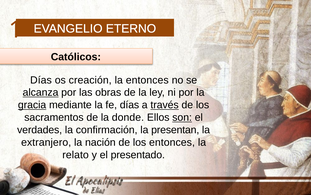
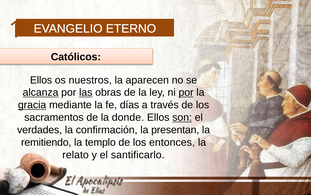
Días at (41, 80): Días -> Ellos
creación: creación -> nuestros
la entonces: entonces -> aparecen
las underline: none -> present
por at (186, 92) underline: none -> present
través underline: present -> none
extranjero: extranjero -> remitiendo
nación: nación -> templo
presentado: presentado -> santificarlo
